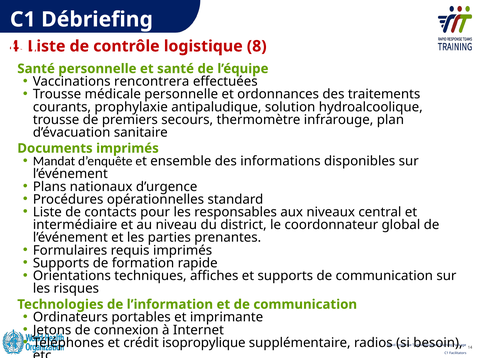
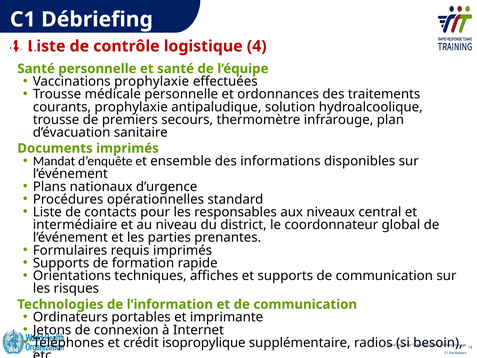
logistique 8: 8 -> 4
Vaccinations rencontrera: rencontrera -> prophylaxie
